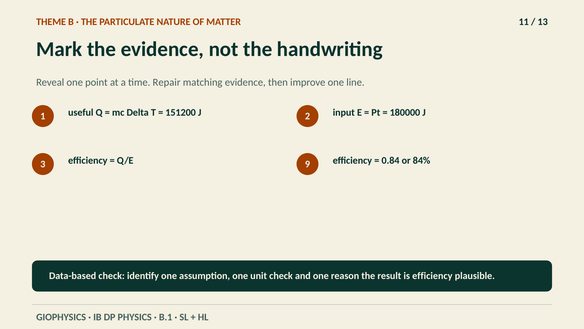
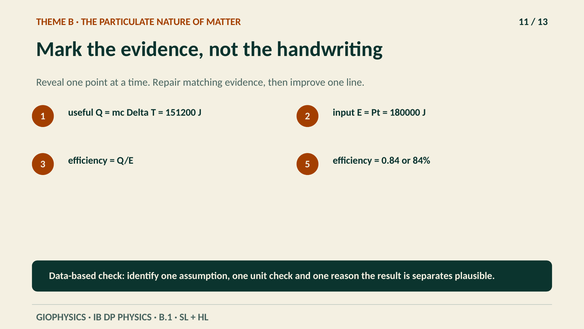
9: 9 -> 5
is efficiency: efficiency -> separates
